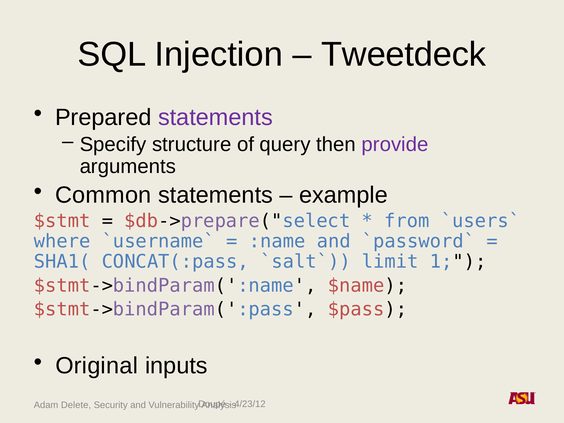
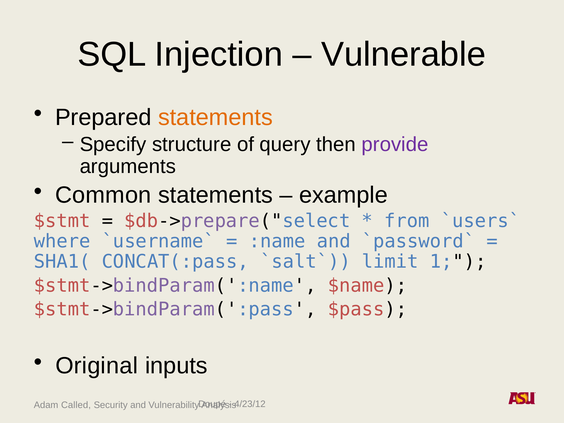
Tweetdeck: Tweetdeck -> Vulnerable
statements at (215, 117) colour: purple -> orange
Delete: Delete -> Called
